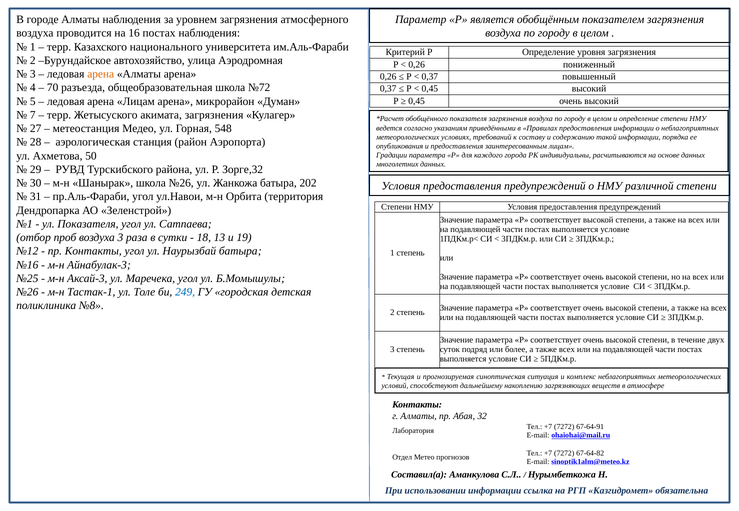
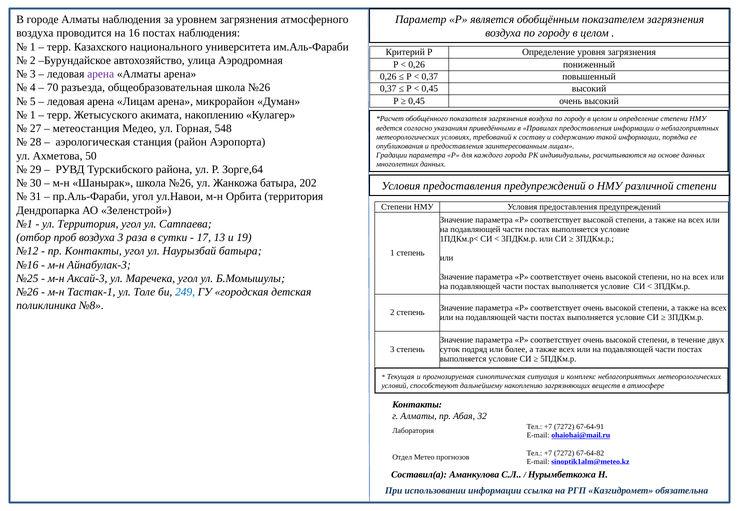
арена at (101, 74) colour: orange -> purple
общеобразовательная школа №72: №72 -> №26
7 at (33, 115): 7 -> 1
акимата загрязнения: загрязнения -> накоплению
Зорге,32: Зорге,32 -> Зорге,64
ул Показателя: Показателя -> Территория
18: 18 -> 17
